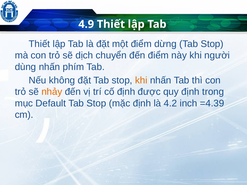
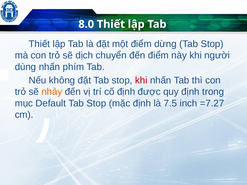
4.9: 4.9 -> 8.0
khi at (141, 80) colour: orange -> red
4.2: 4.2 -> 7.5
=4.39: =4.39 -> =7.27
